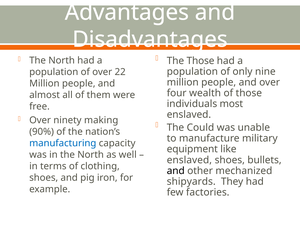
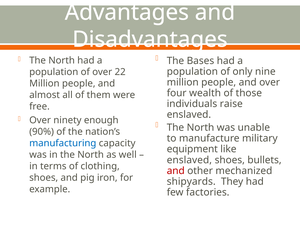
The Those: Those -> Bases
most: most -> raise
making: making -> enough
Could at (200, 128): Could -> North
and at (176, 171) colour: black -> red
